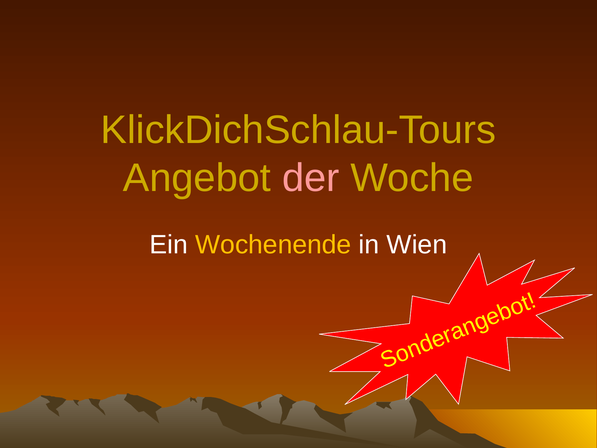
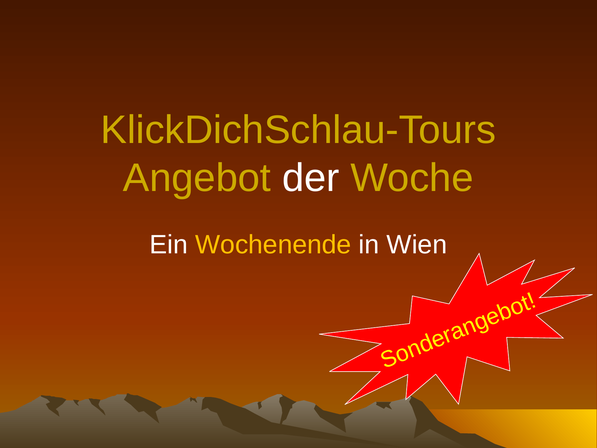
der colour: pink -> white
